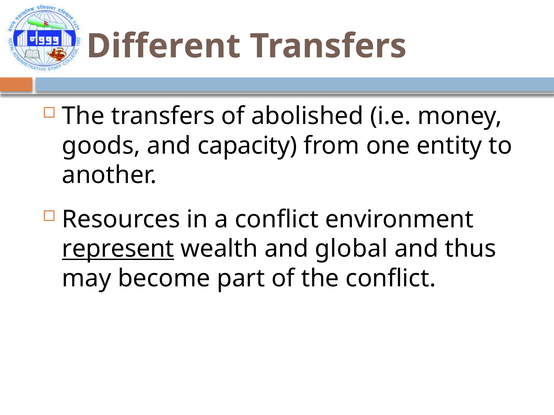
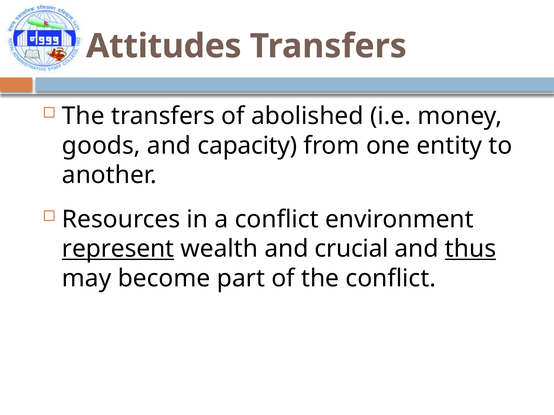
Different: Different -> Attitudes
global: global -> crucial
thus underline: none -> present
